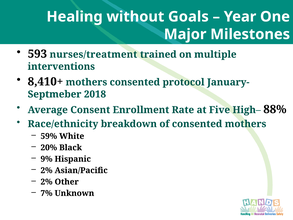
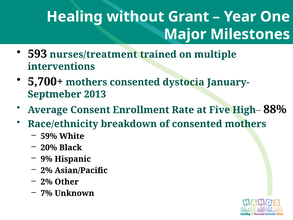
Goals: Goals -> Grant
8,410+: 8,410+ -> 5,700+
protocol: protocol -> dystocia
2018: 2018 -> 2013
